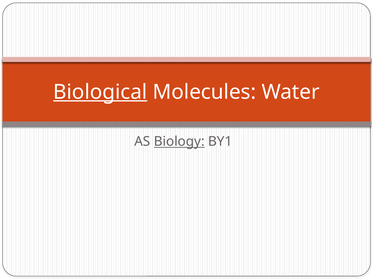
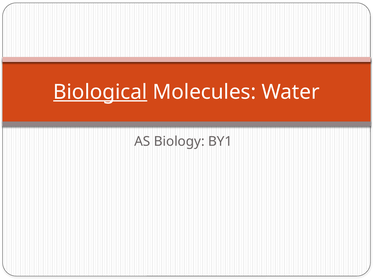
Biology underline: present -> none
